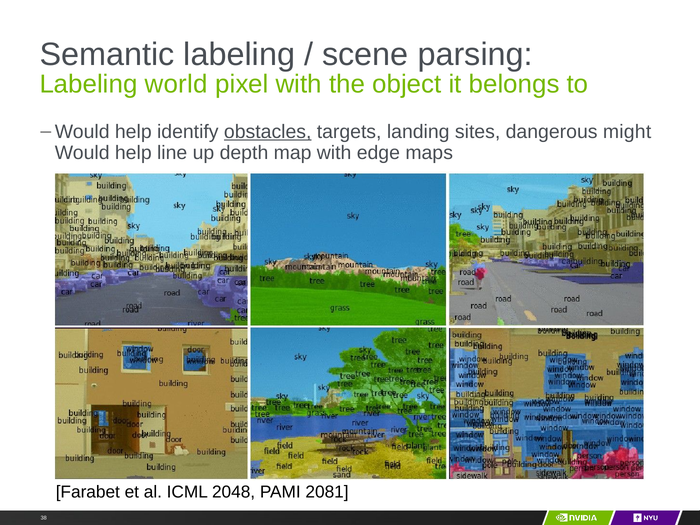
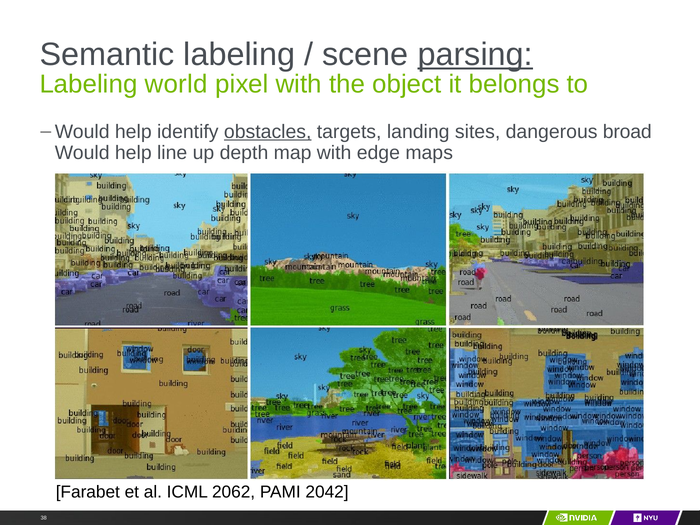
parsing underline: none -> present
might: might -> broad
2048: 2048 -> 2062
2081: 2081 -> 2042
